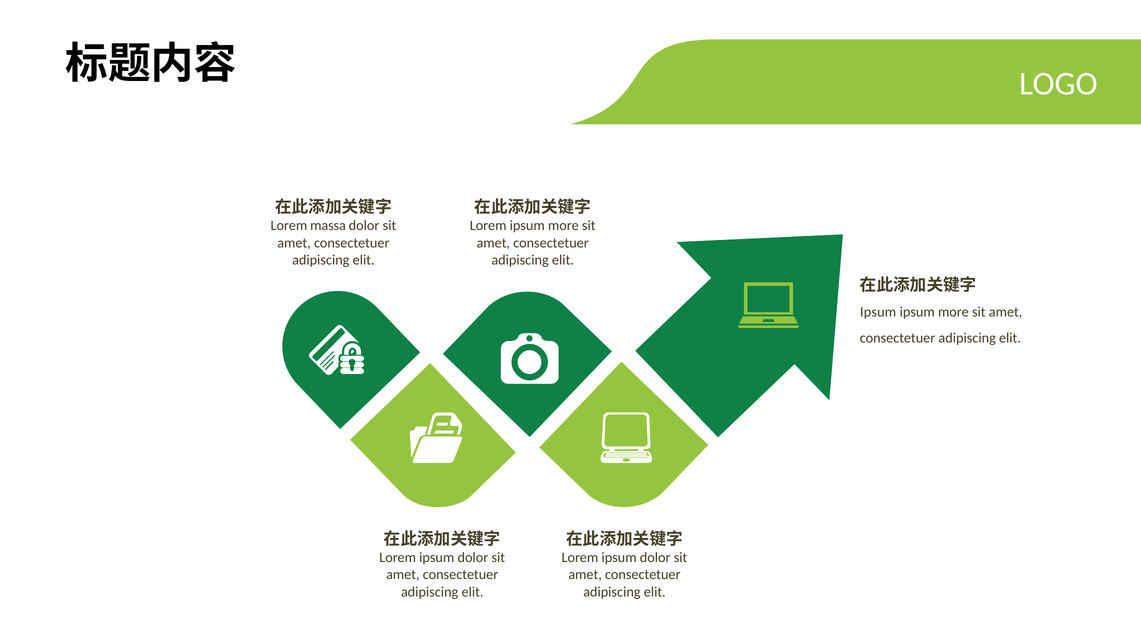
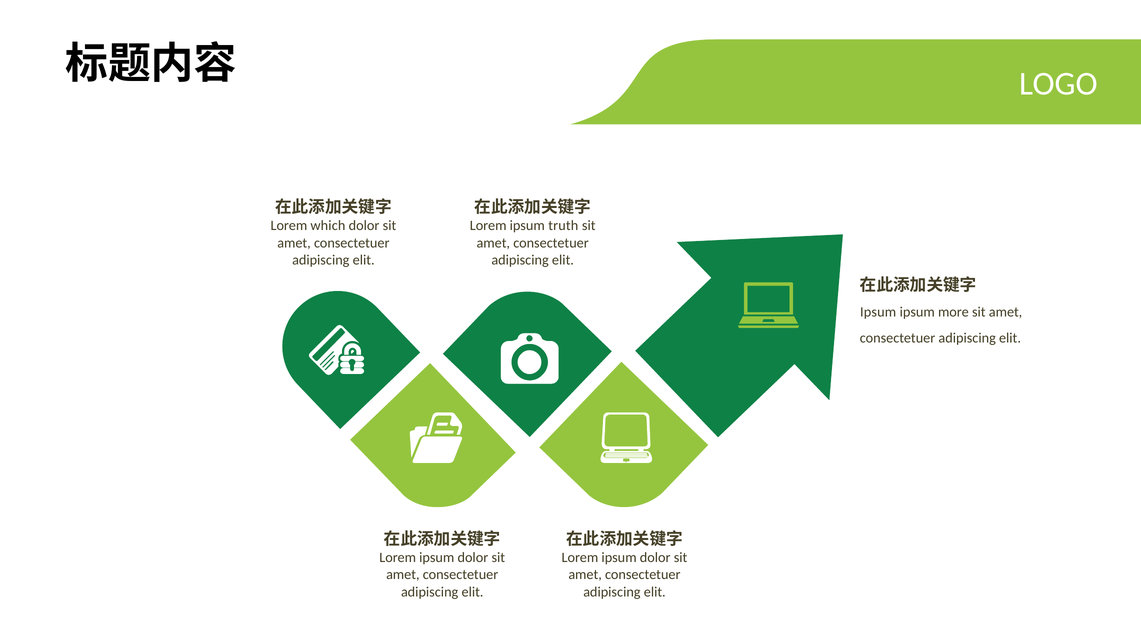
massa: massa -> which
Lorem ipsum more: more -> truth
